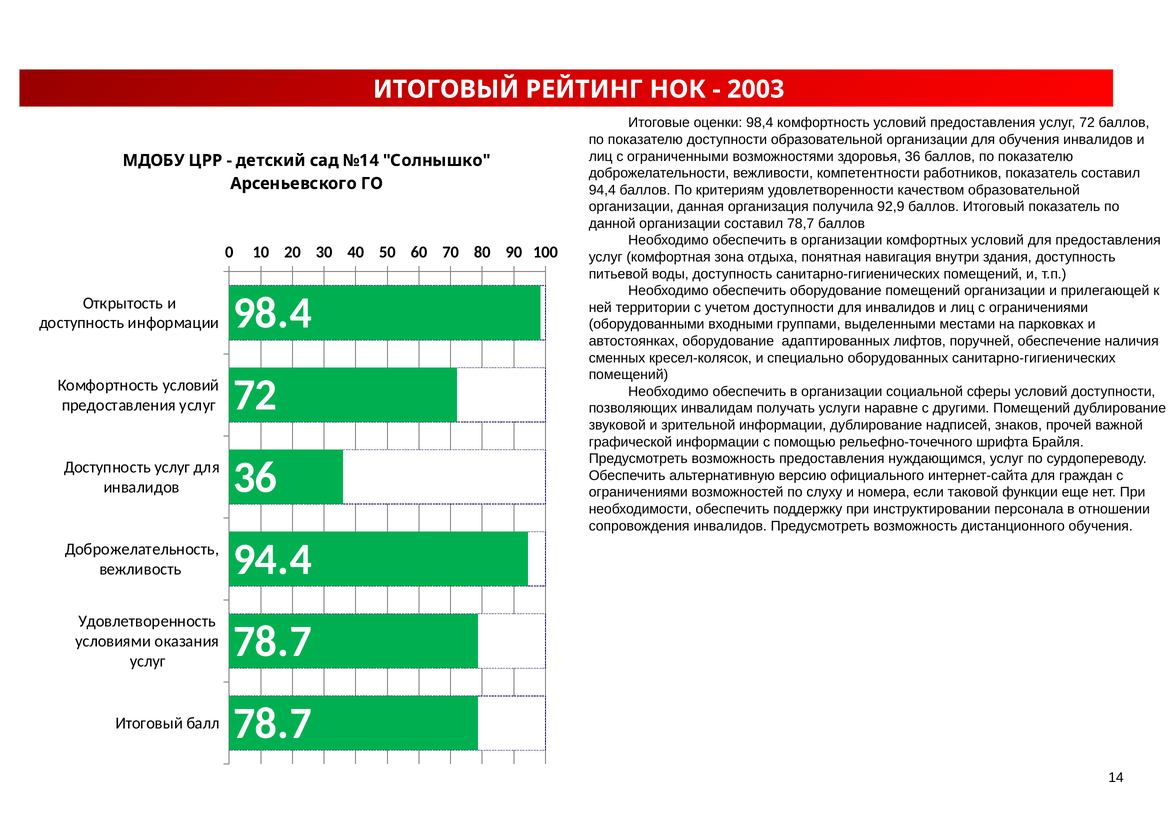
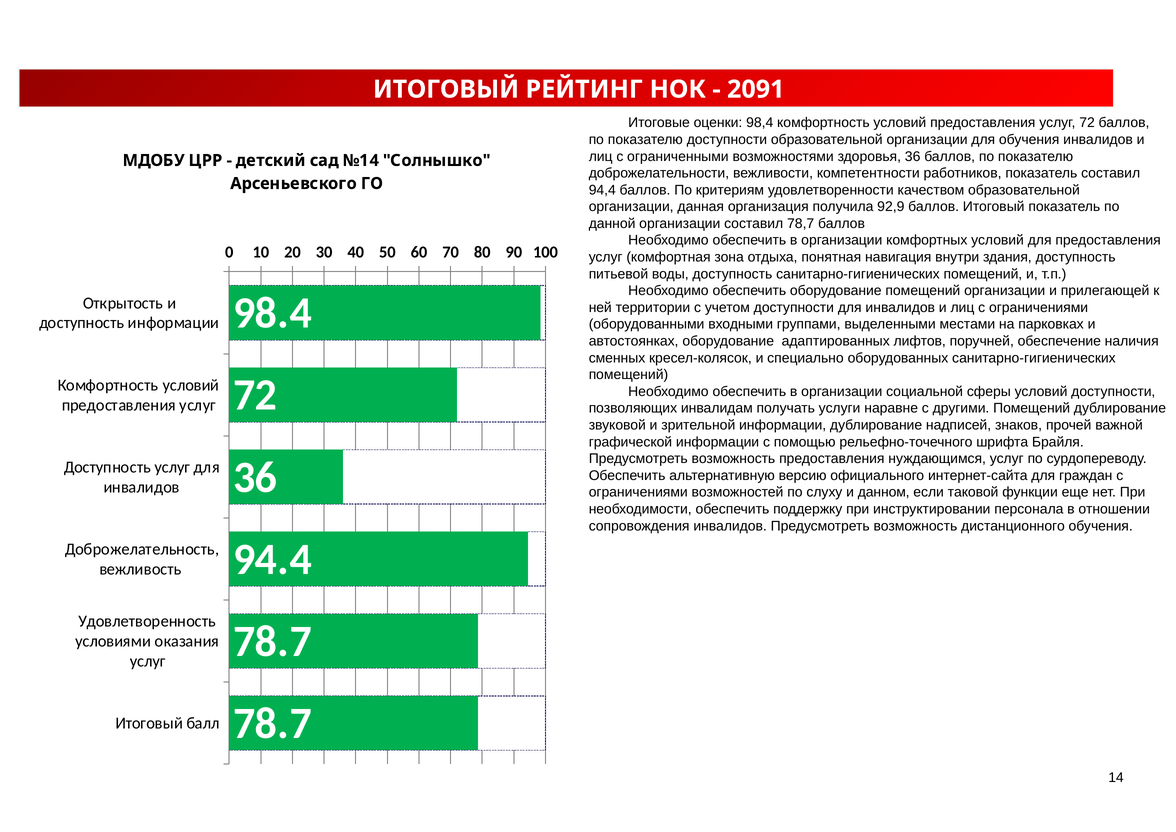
2003: 2003 -> 2091
номера: номера -> данном
